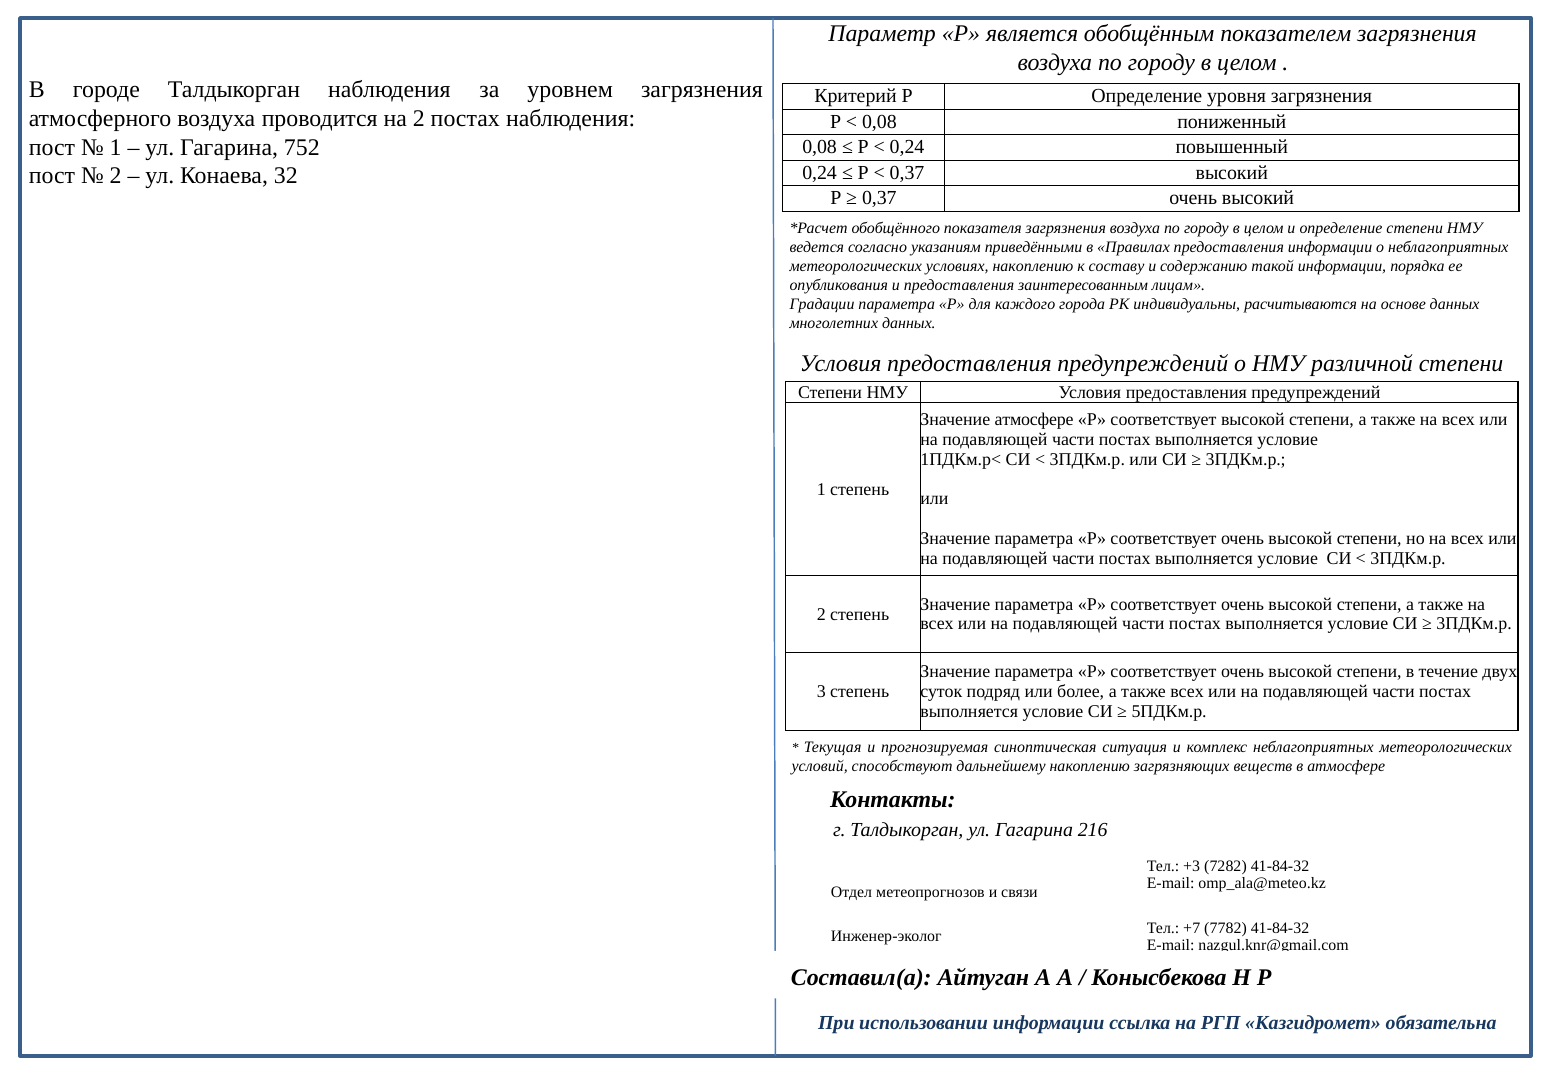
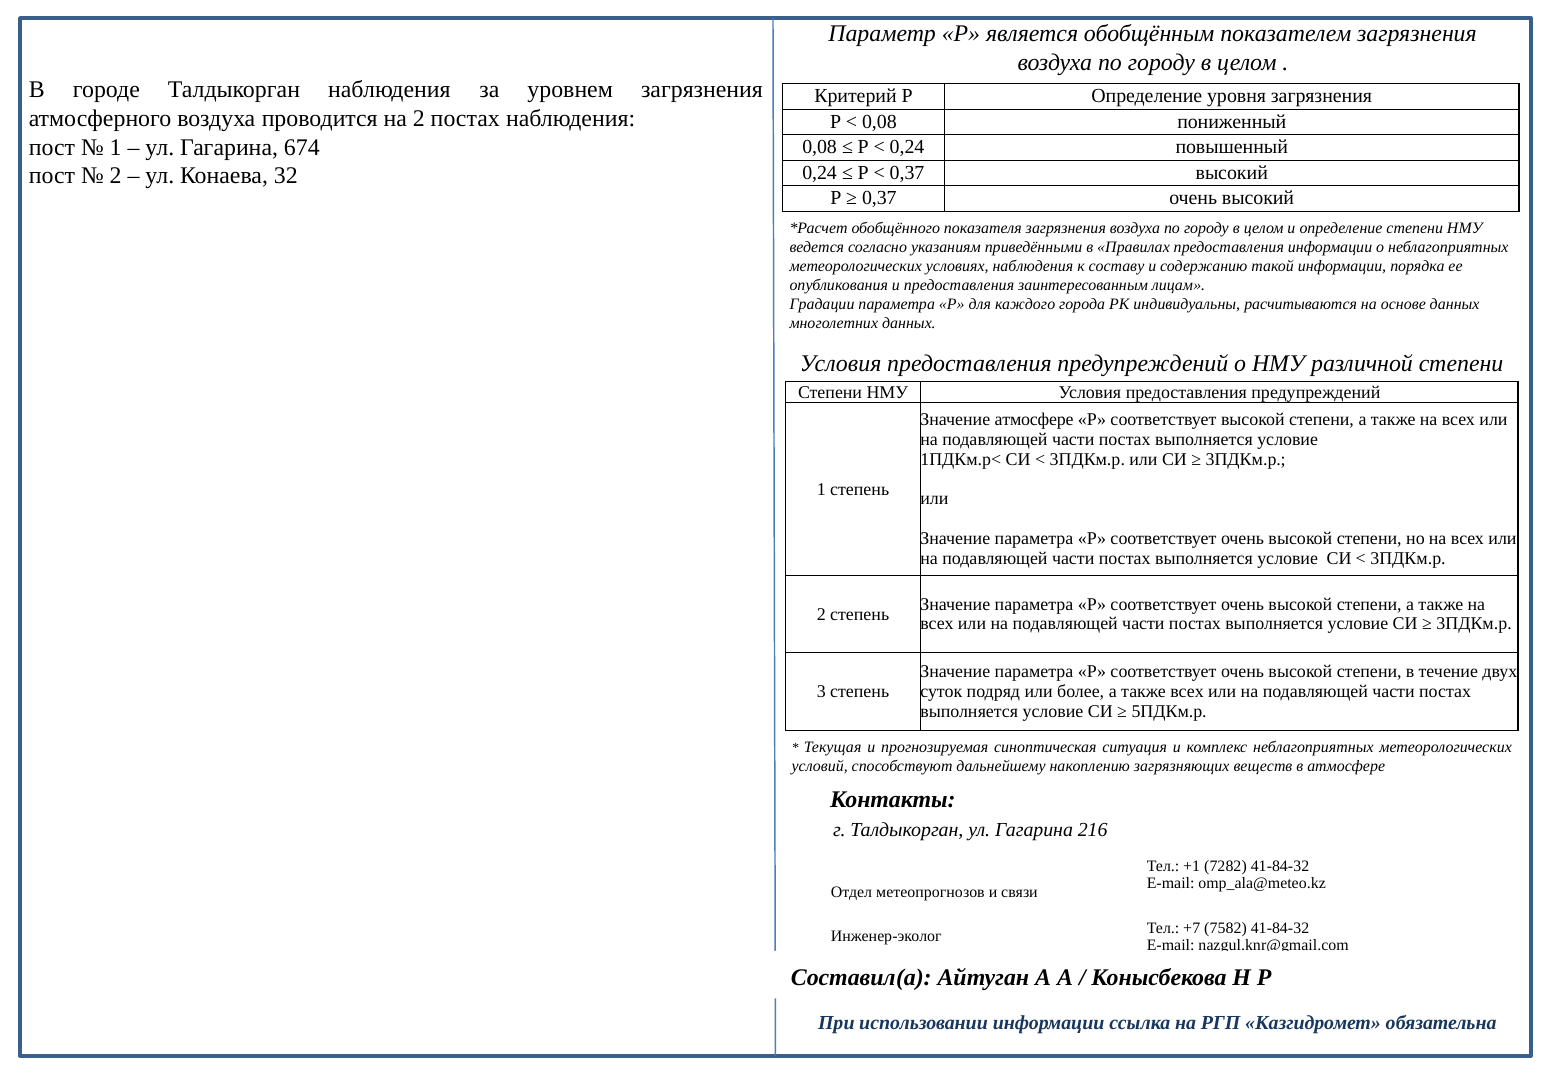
752: 752 -> 674
условиях накоплению: накоплению -> наблюдения
+3: +3 -> +1
7782: 7782 -> 7582
